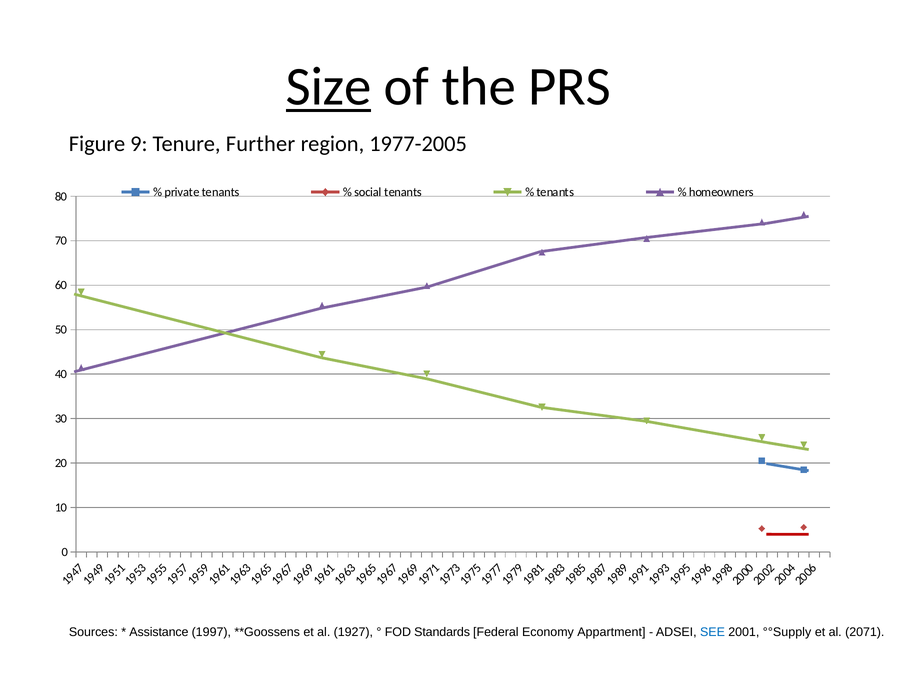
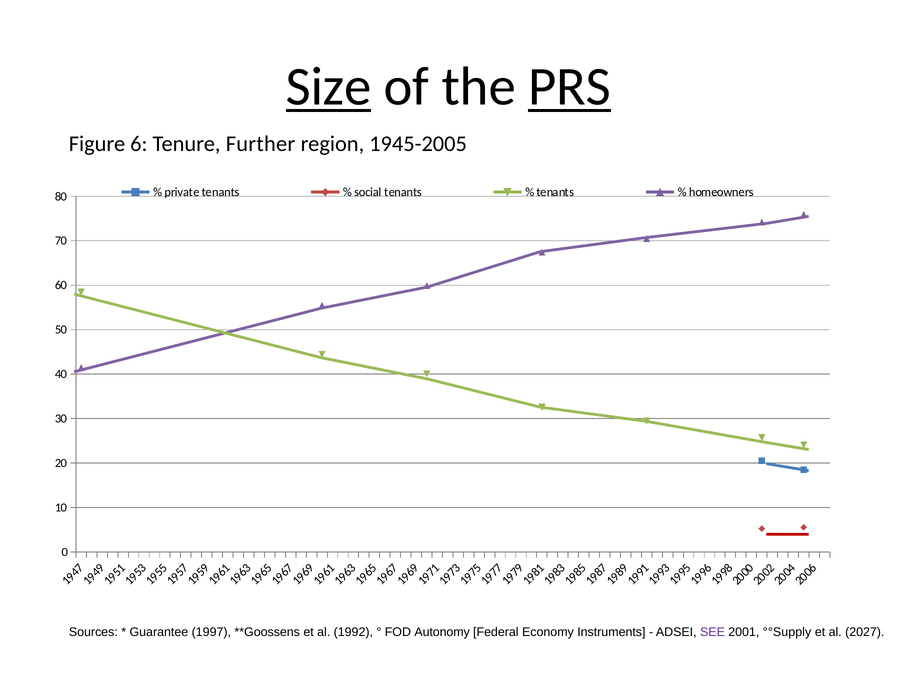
PRS underline: none -> present
Figure 9: 9 -> 6
1977-2005: 1977-2005 -> 1945-2005
Assistance: Assistance -> Guarantee
1927: 1927 -> 1992
Standards: Standards -> Autonomy
Appartment: Appartment -> Instruments
SEE colour: blue -> purple
2071: 2071 -> 2027
